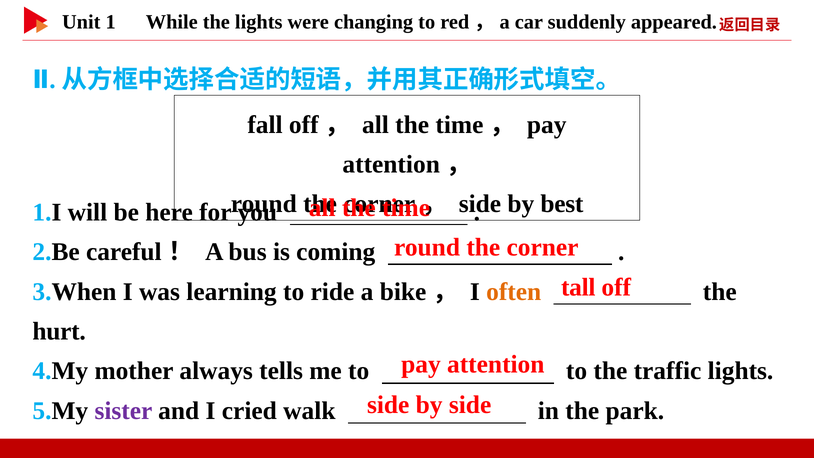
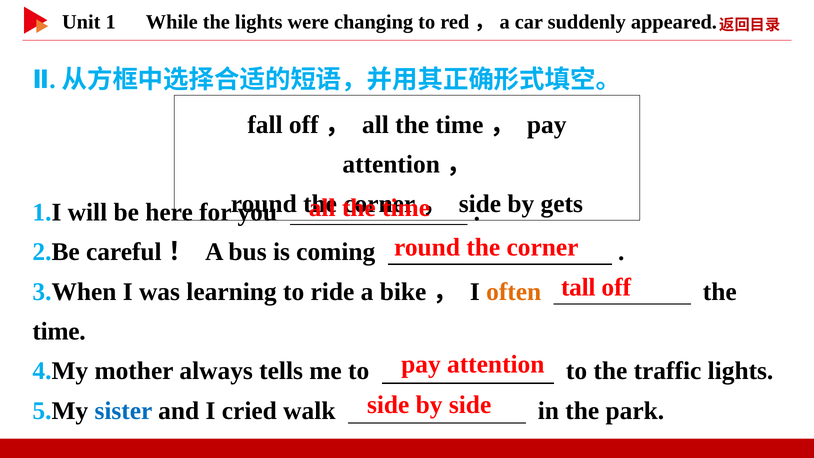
best: best -> gets
hurt at (59, 331): hurt -> time
sister colour: purple -> blue
